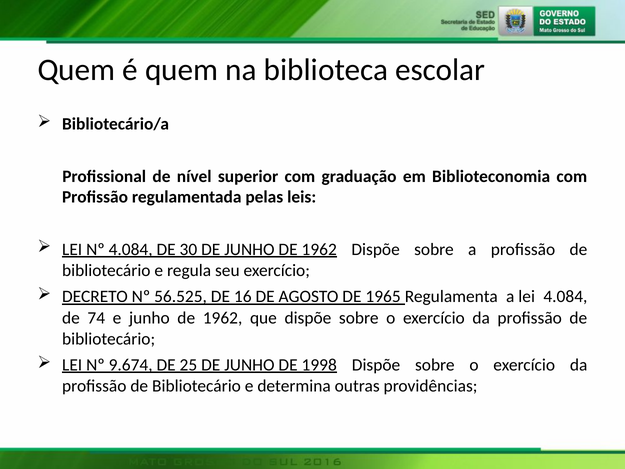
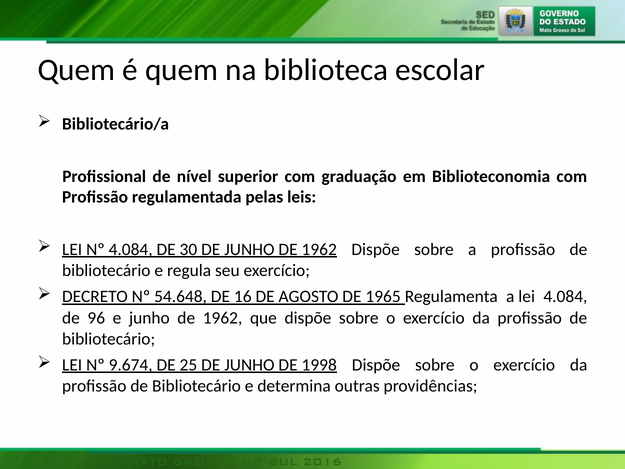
56.525: 56.525 -> 54.648
74: 74 -> 96
